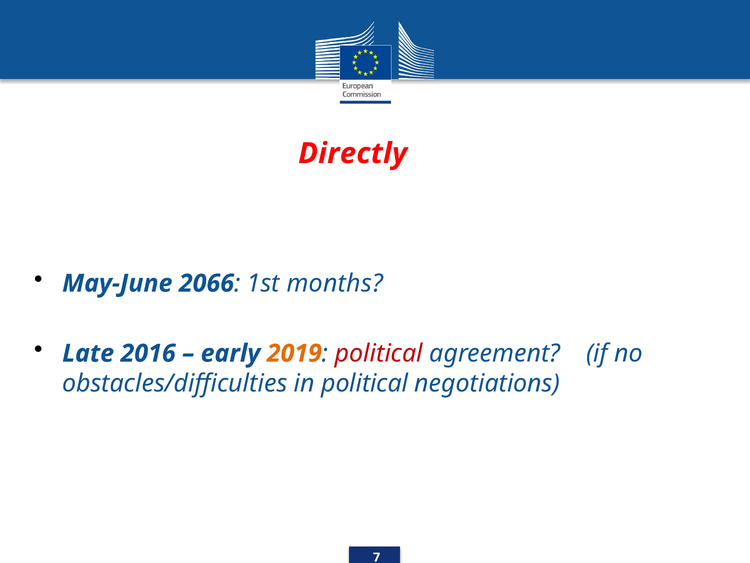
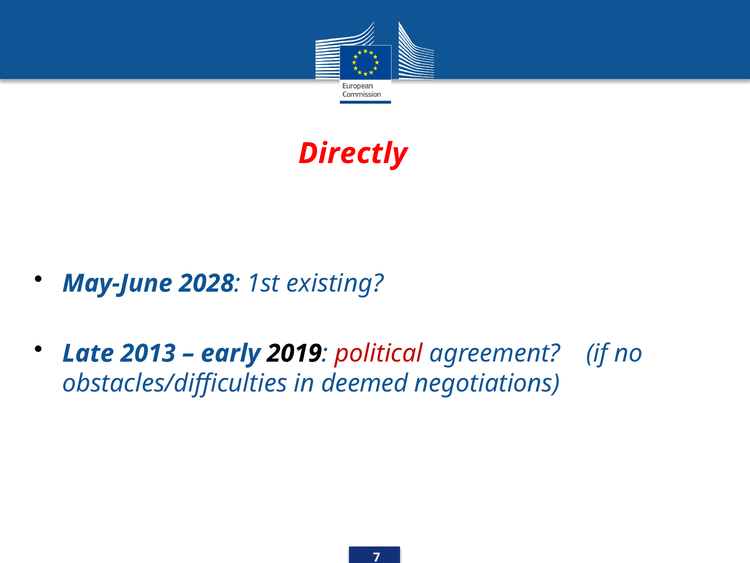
2066: 2066 -> 2028
months: months -> existing
2016: 2016 -> 2013
2019 colour: orange -> black
in political: political -> deemed
